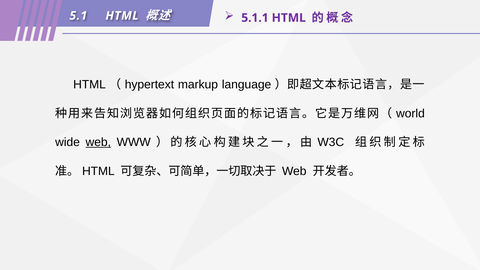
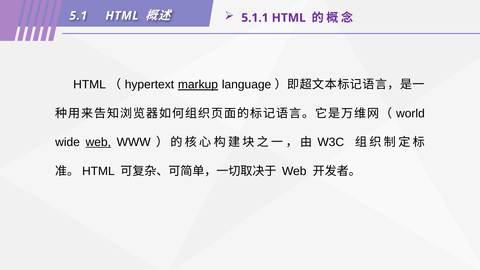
markup underline: none -> present
